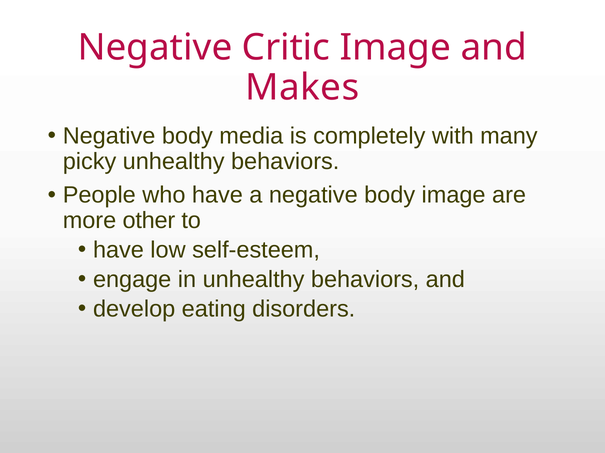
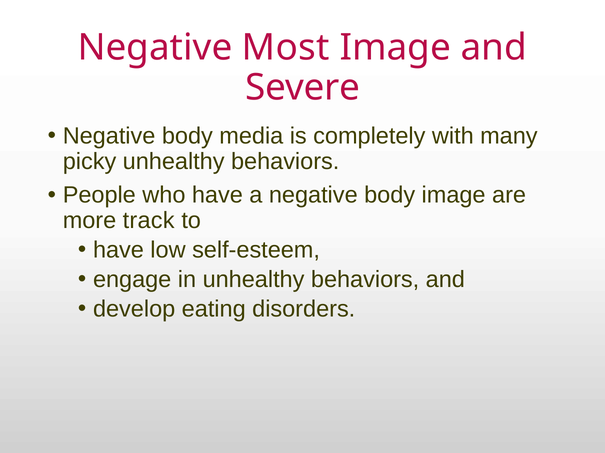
Critic: Critic -> Most
Makes: Makes -> Severe
other: other -> track
